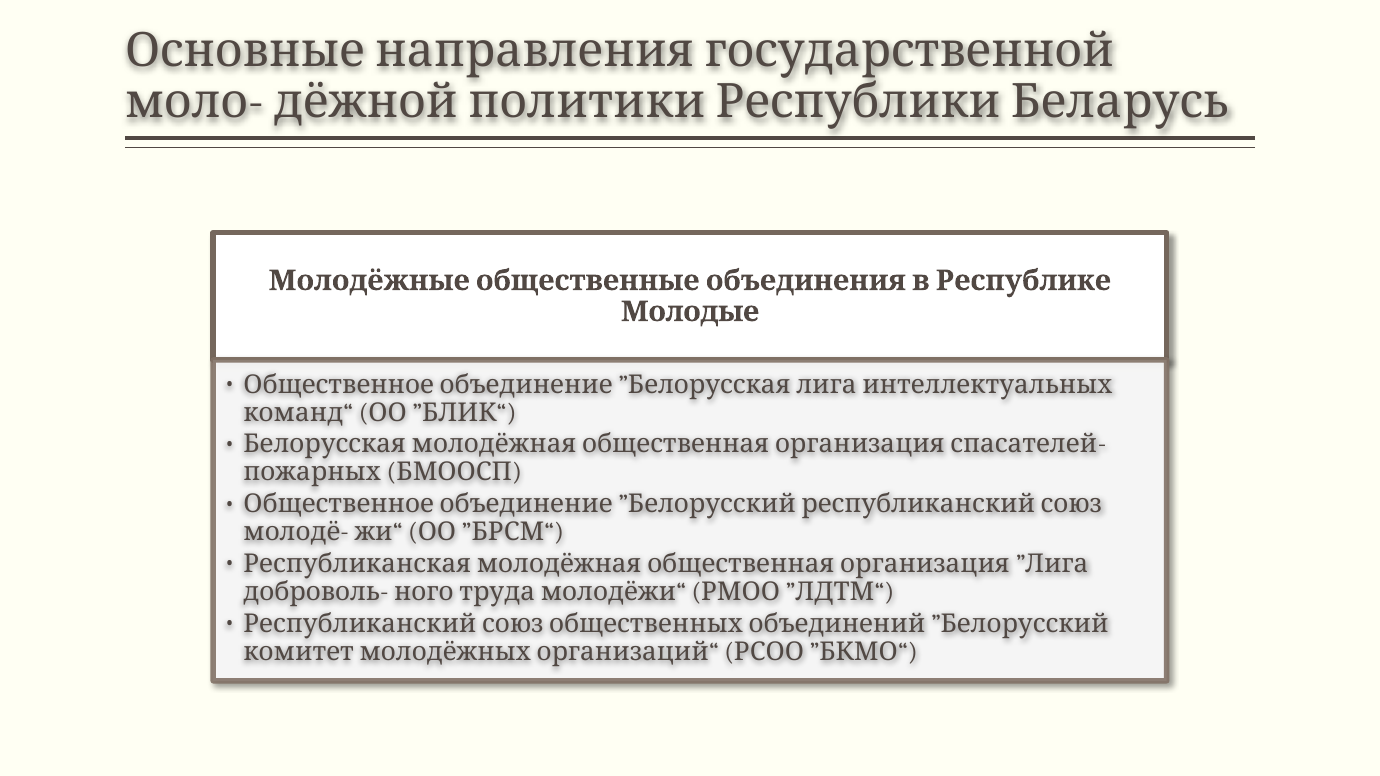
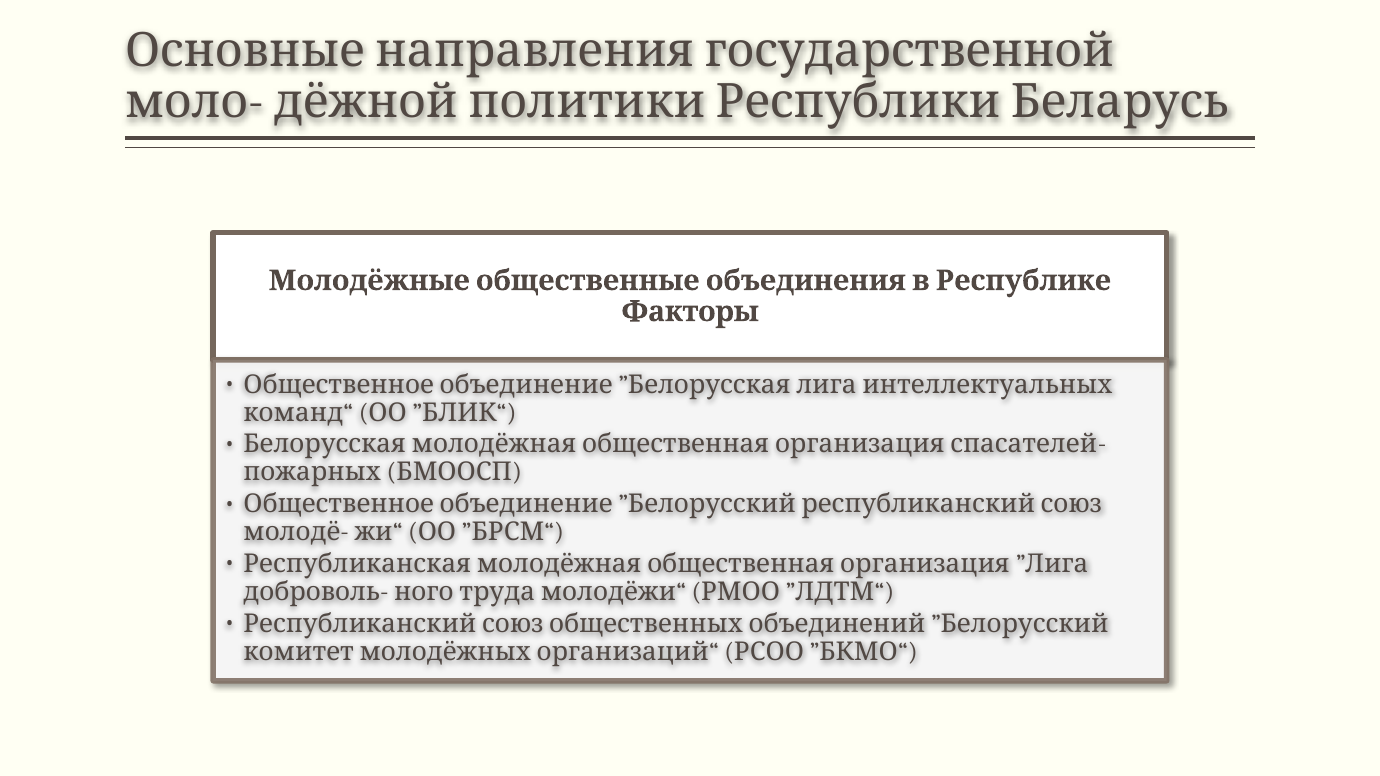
Молодые: Молодые -> Факторы
